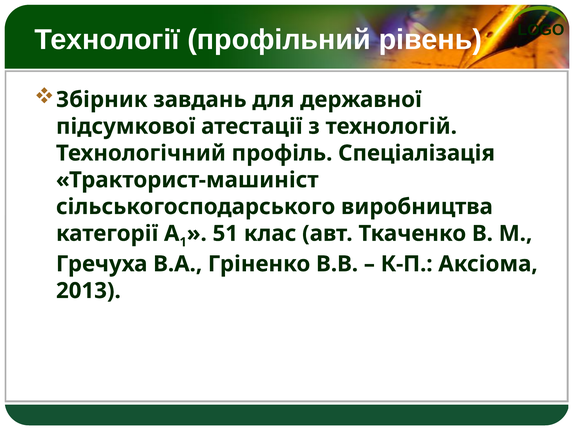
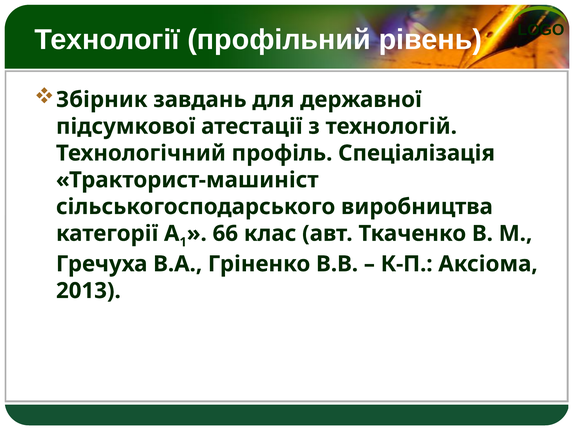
51: 51 -> 66
